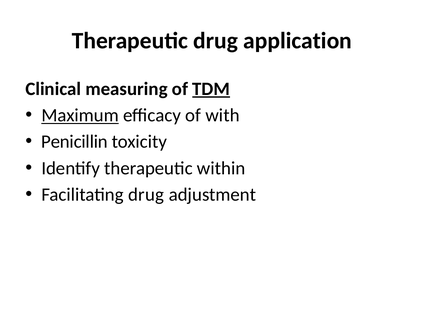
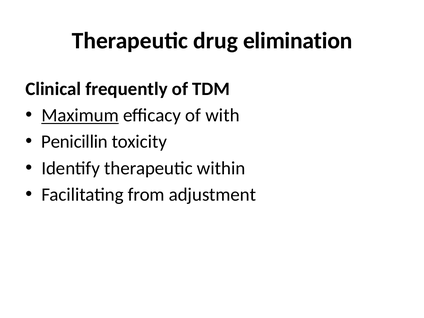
application: application -> elimination
measuring: measuring -> frequently
TDM underline: present -> none
Facilitating drug: drug -> from
